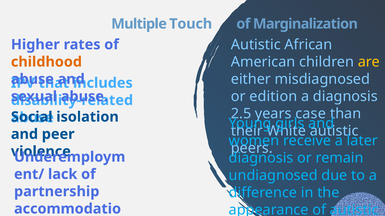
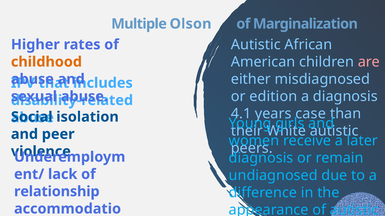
Touch: Touch -> Olson
are colour: yellow -> pink
2.5: 2.5 -> 4.1
partnership: partnership -> relationship
